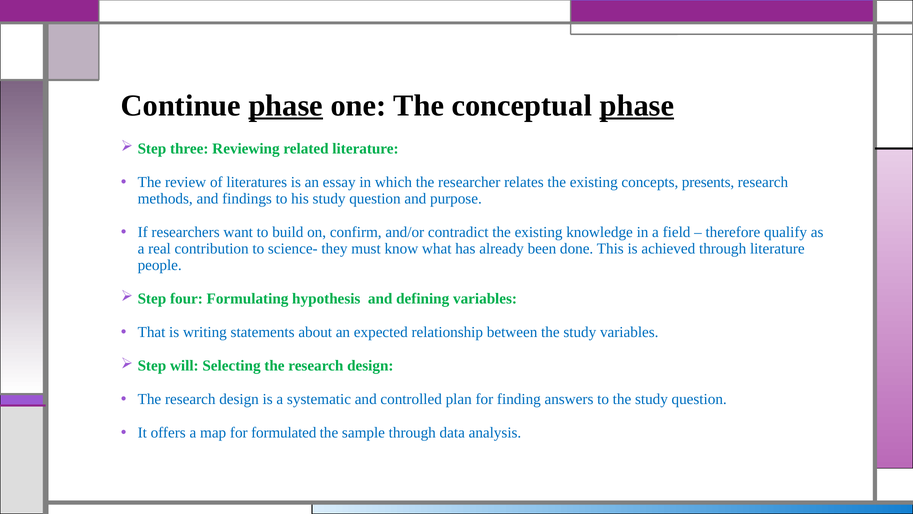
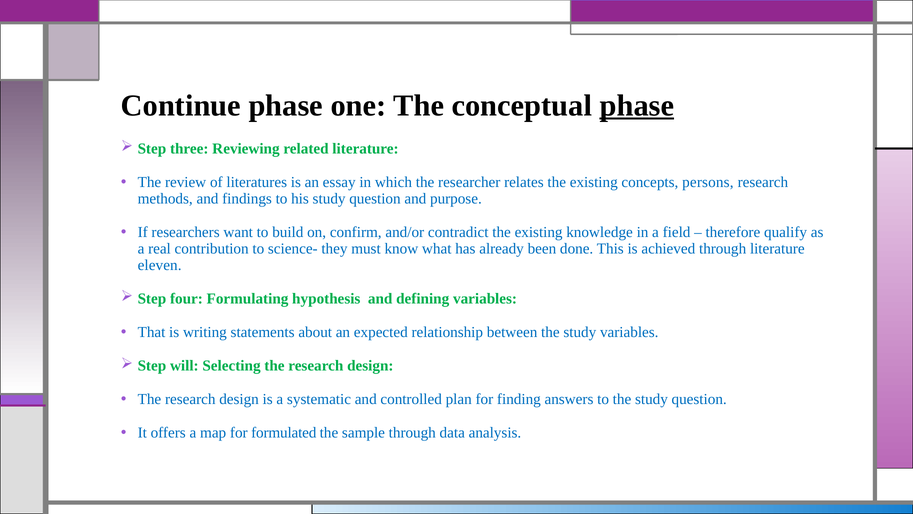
phase at (286, 106) underline: present -> none
presents: presents -> persons
people: people -> eleven
